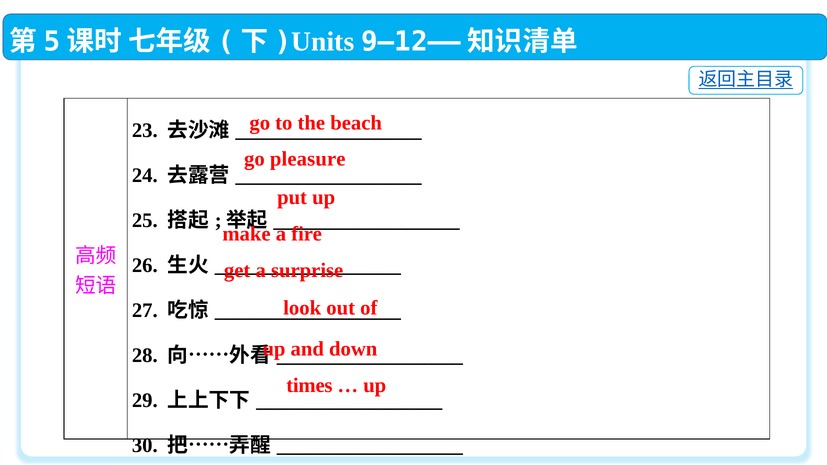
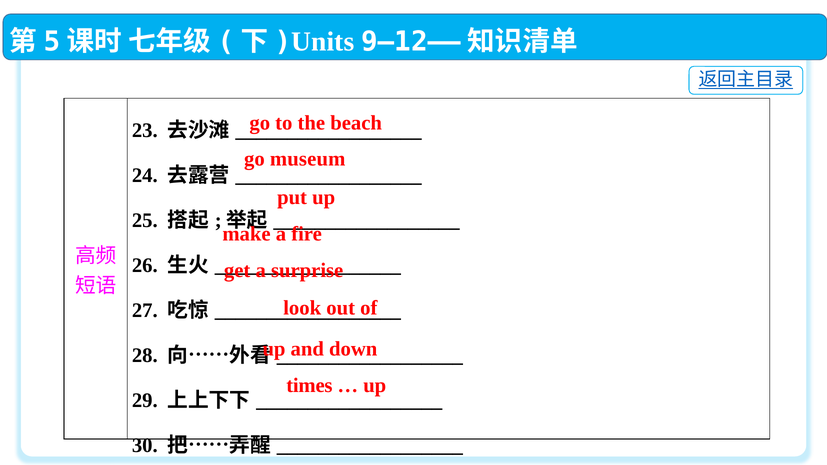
pleasure: pleasure -> museum
